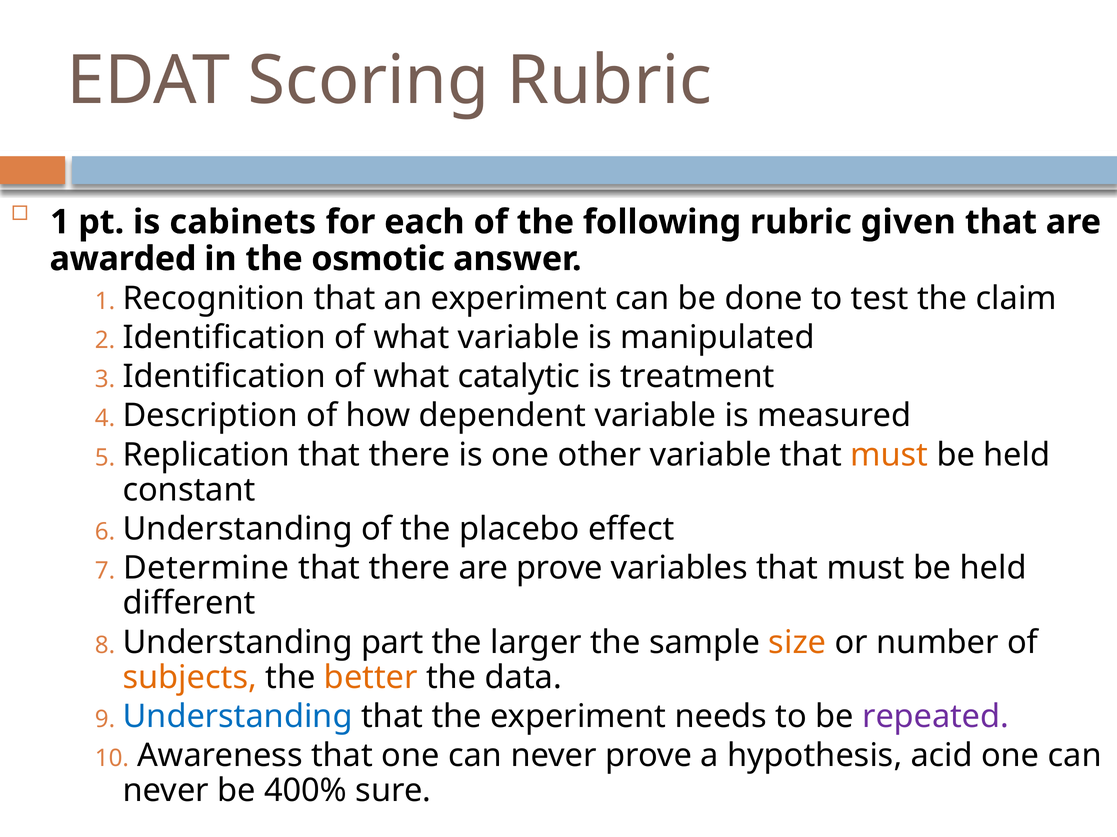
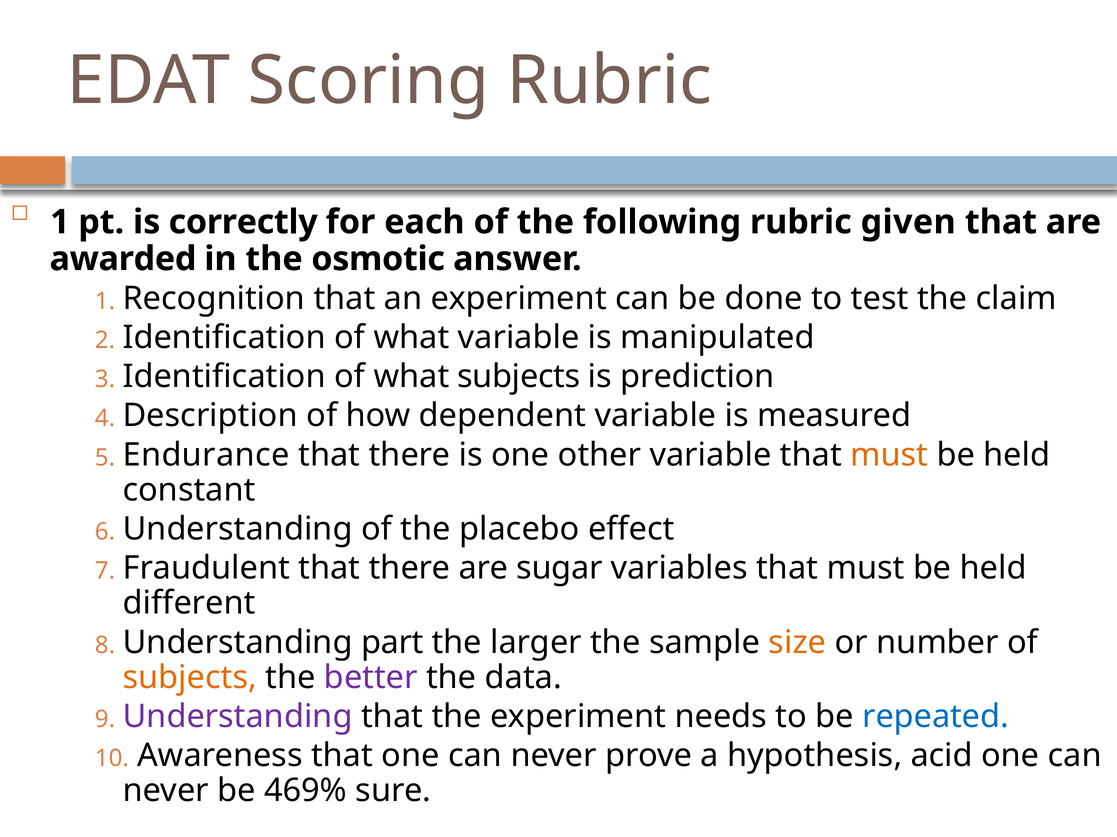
cabinets: cabinets -> correctly
what catalytic: catalytic -> subjects
treatment: treatment -> prediction
Replication: Replication -> Endurance
Determine: Determine -> Fraudulent
are prove: prove -> sugar
better colour: orange -> purple
Understanding at (238, 717) colour: blue -> purple
repeated colour: purple -> blue
400%: 400% -> 469%
